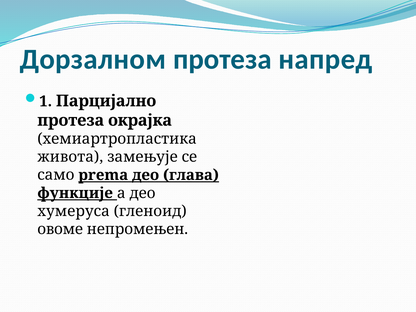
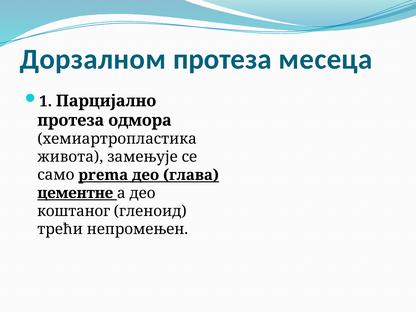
напред: напред -> месеца
окрајка: окрајка -> одмора
функције: функције -> цементне
хумеруса: хумеруса -> коштаног
овоме: овоме -> трећи
